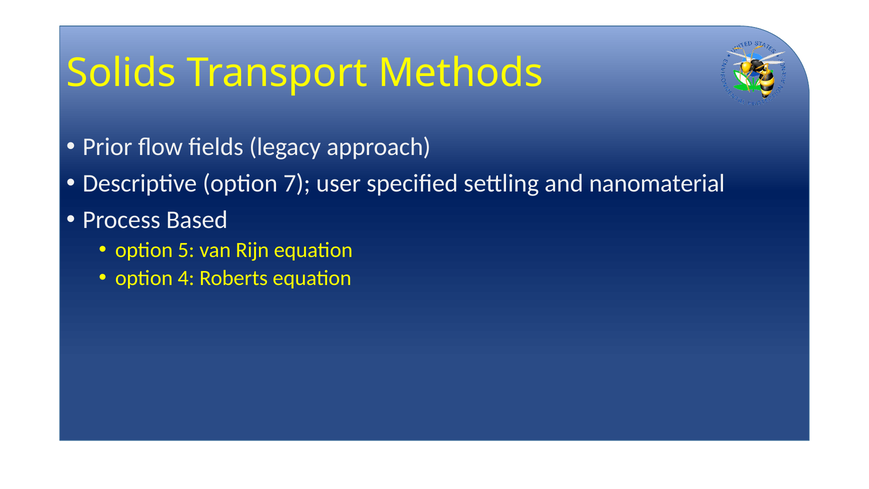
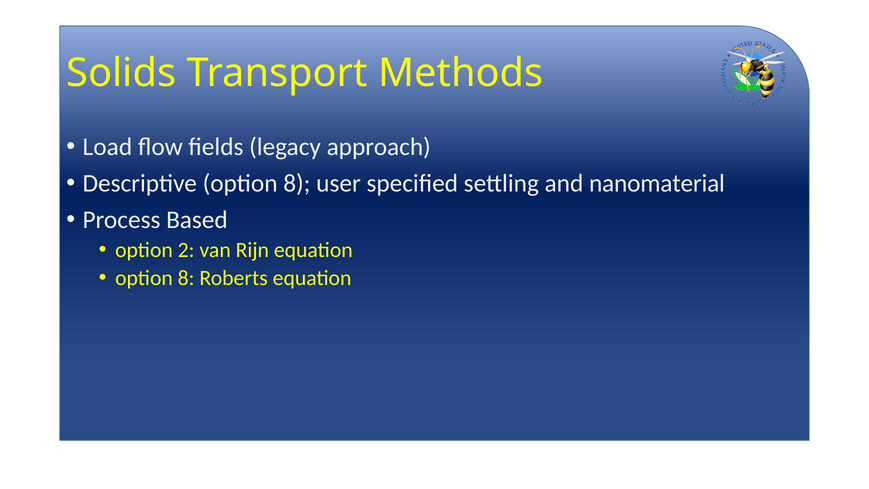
Prior: Prior -> Load
Descriptive option 7: 7 -> 8
5: 5 -> 2
4 at (186, 278): 4 -> 8
